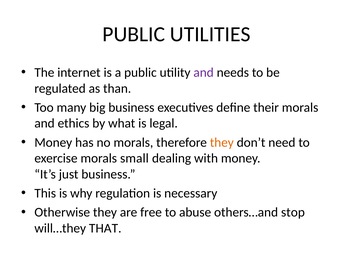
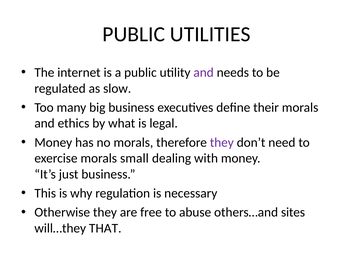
than: than -> slow
they at (222, 142) colour: orange -> purple
stop: stop -> sites
